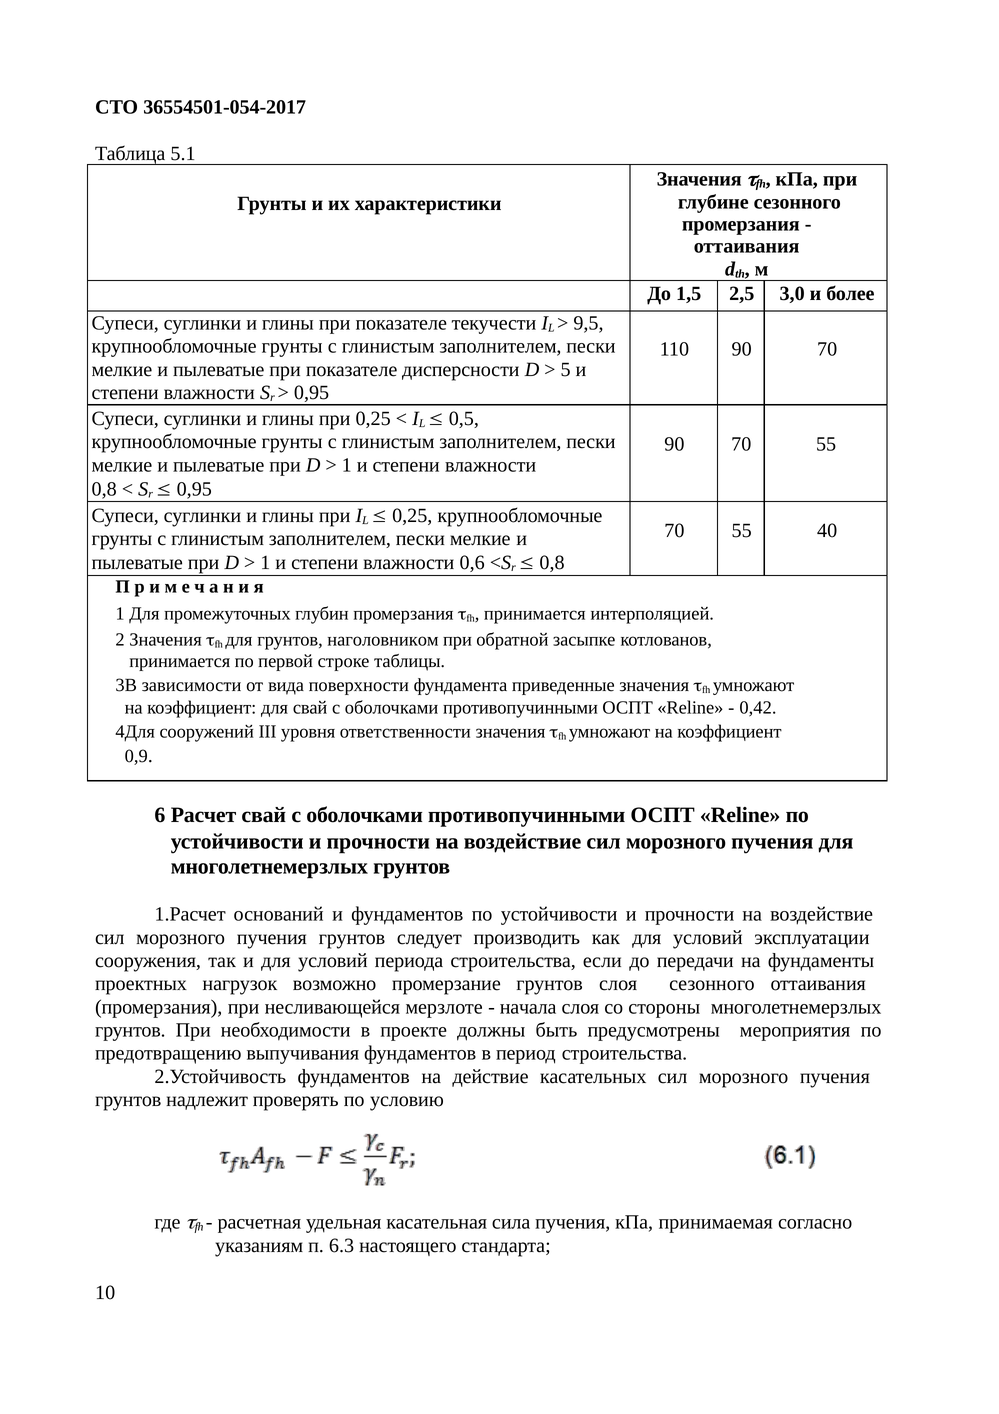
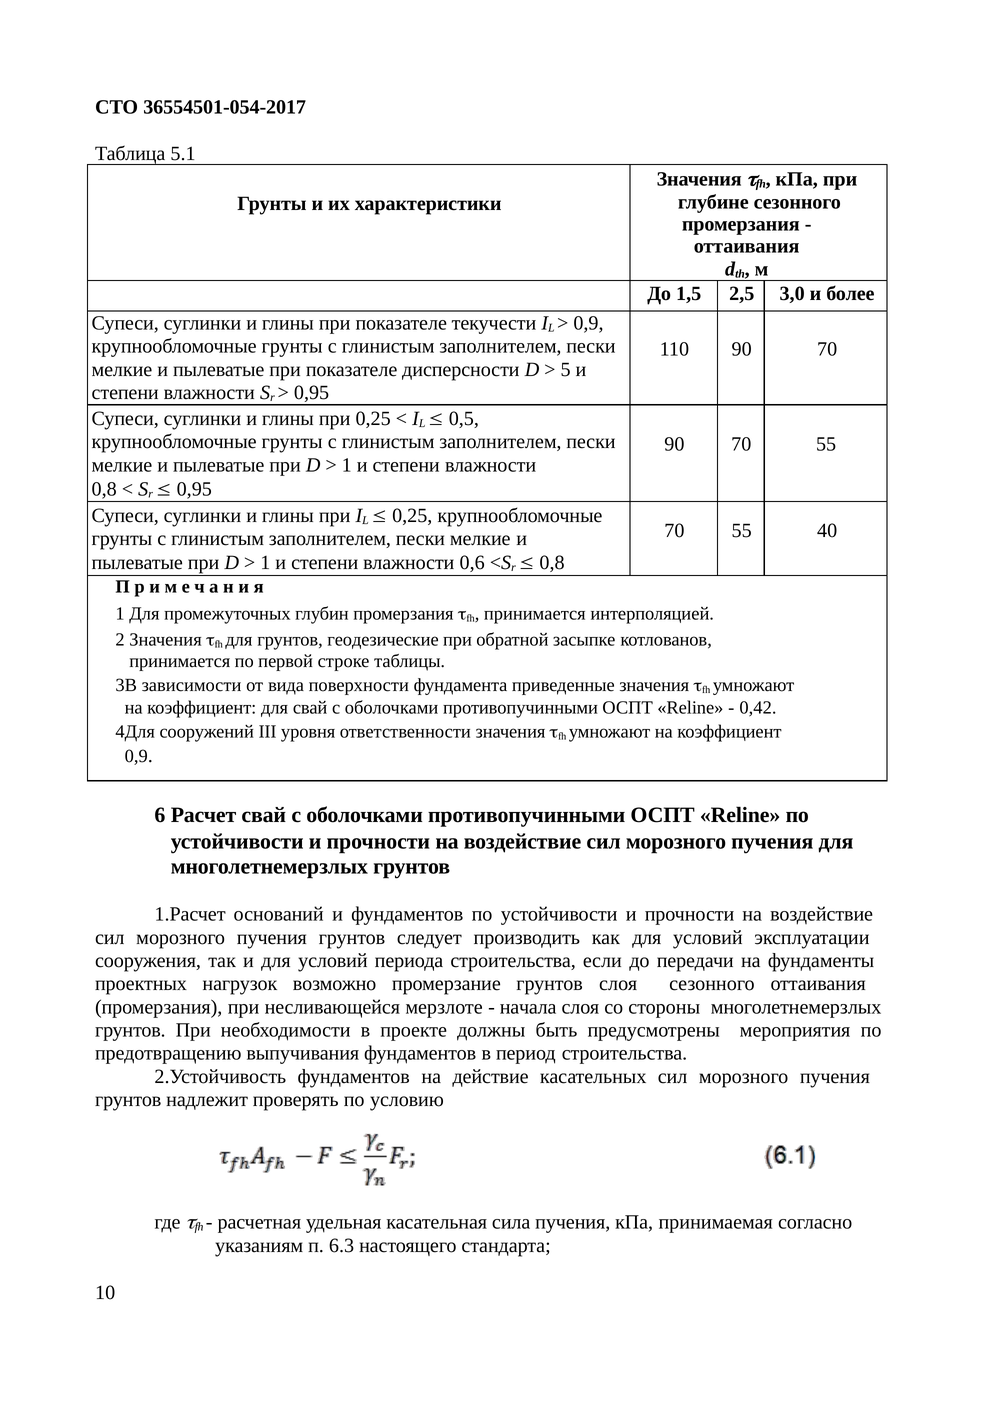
9,5 at (588, 323): 9,5 -> 0,9
наголовником: наголовником -> геодезические
